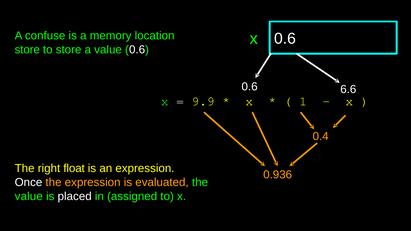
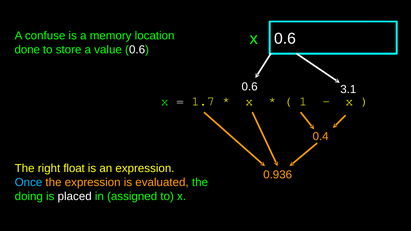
store at (27, 50): store -> done
6.6: 6.6 -> 3.1
9.9: 9.9 -> 1.7
Once colour: white -> light blue
value at (29, 196): value -> doing
